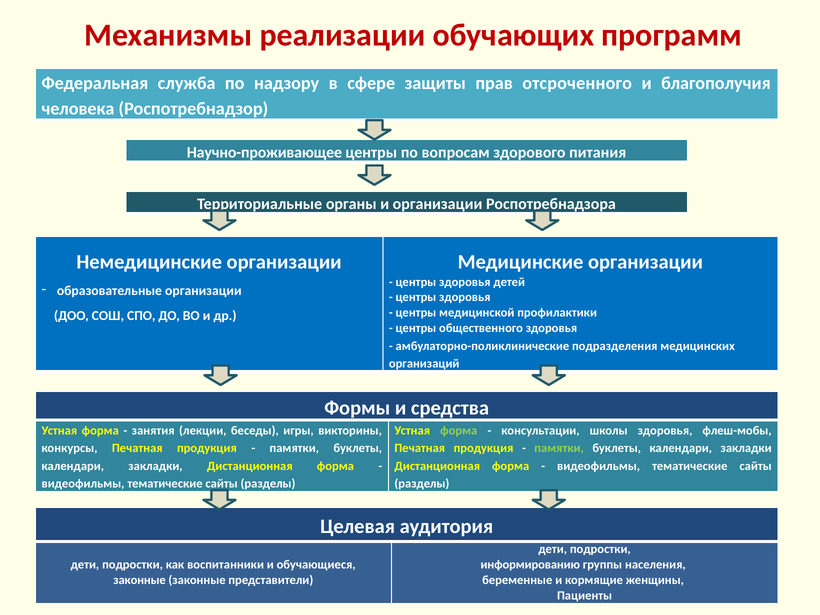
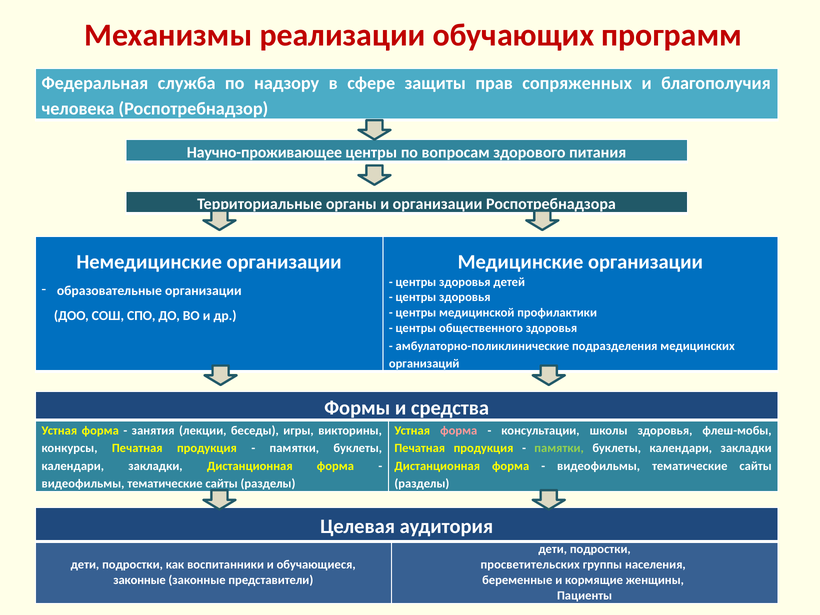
отсроченного: отсроченного -> сопряженных
форма at (459, 430) colour: light green -> pink
информированию: информированию -> просветительских
